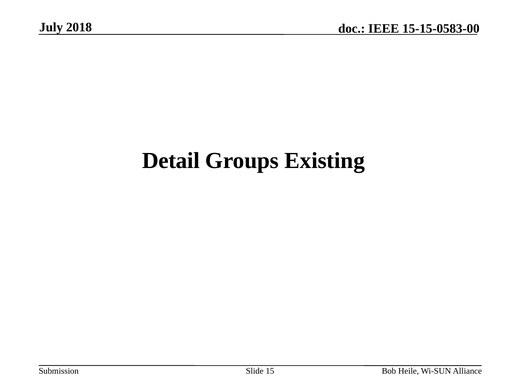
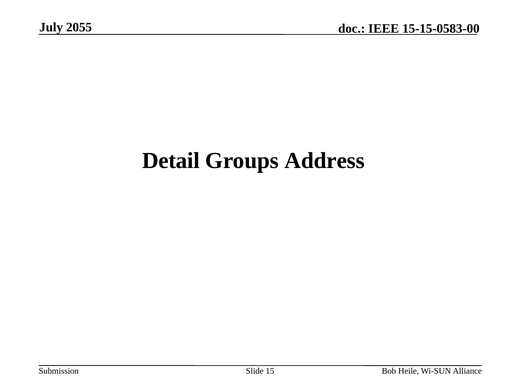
2018: 2018 -> 2055
Existing: Existing -> Address
